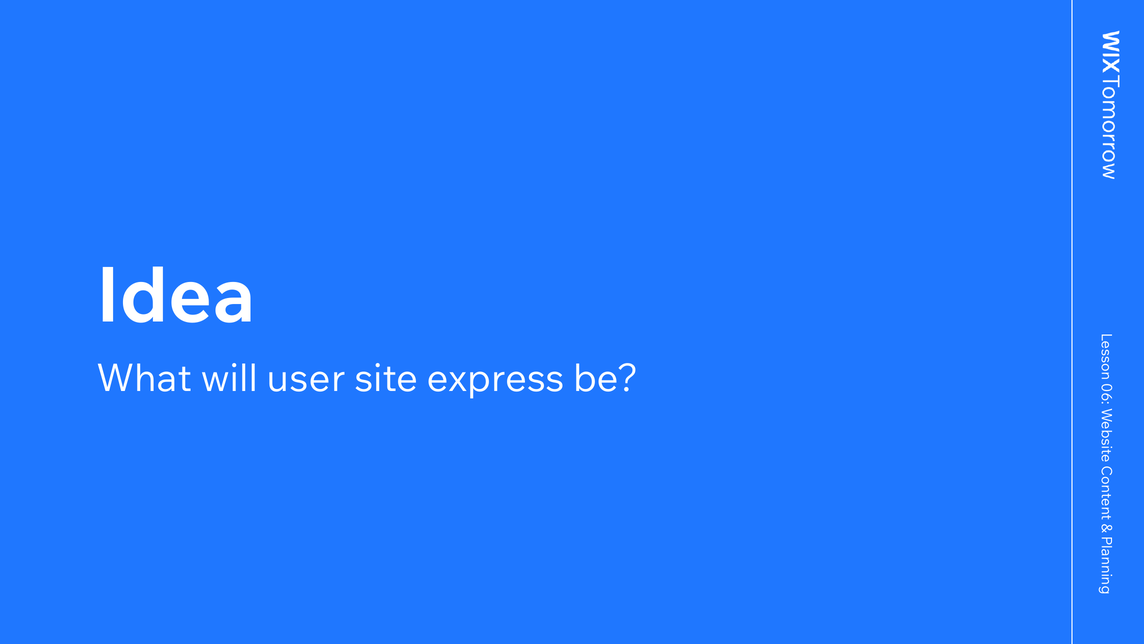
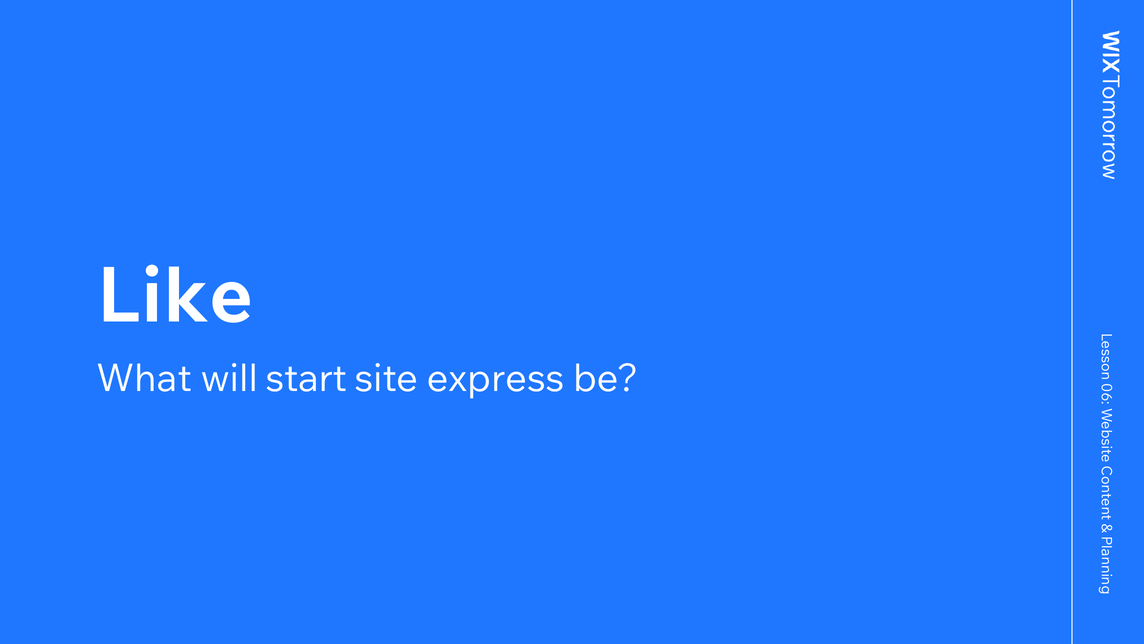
Idea: Idea -> Like
user: user -> start
